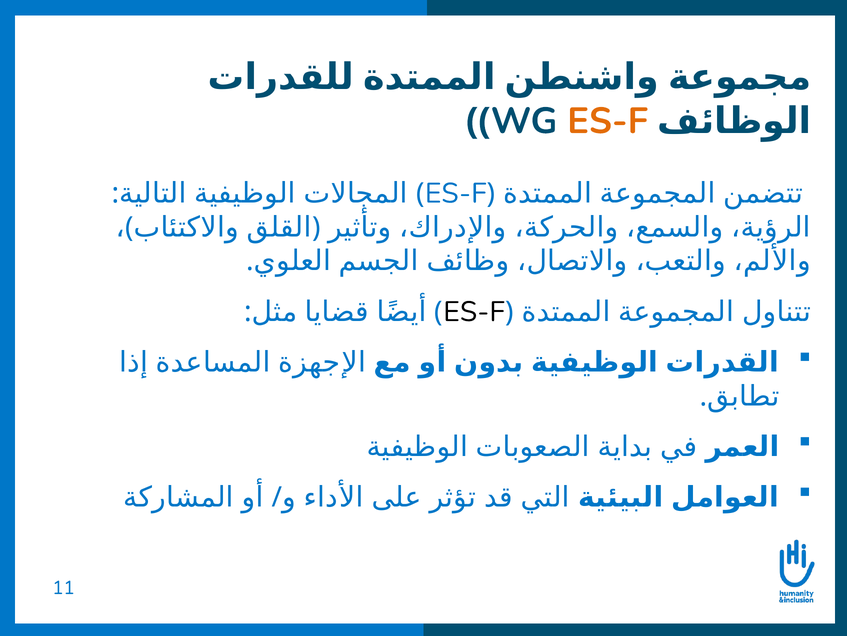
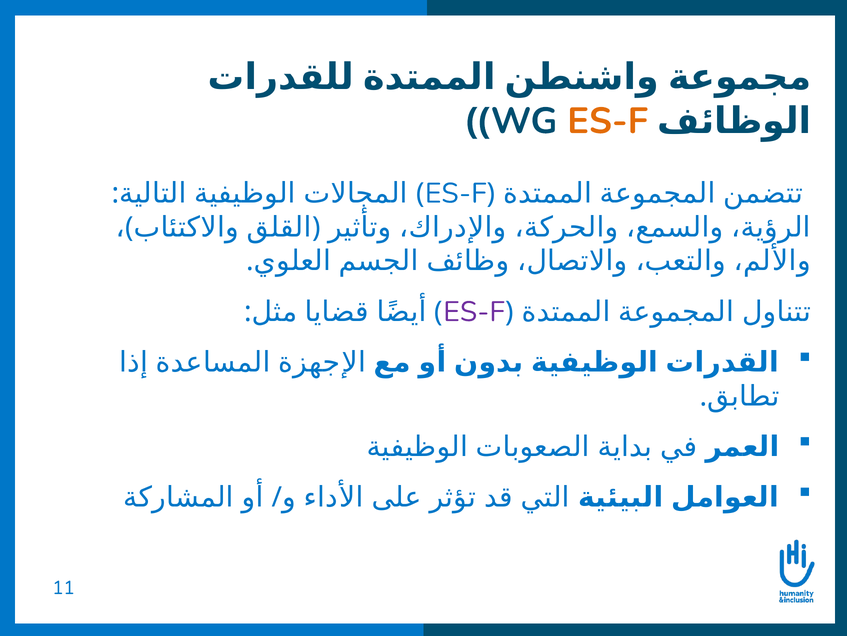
ES-F at (474, 311) colour: black -> purple
